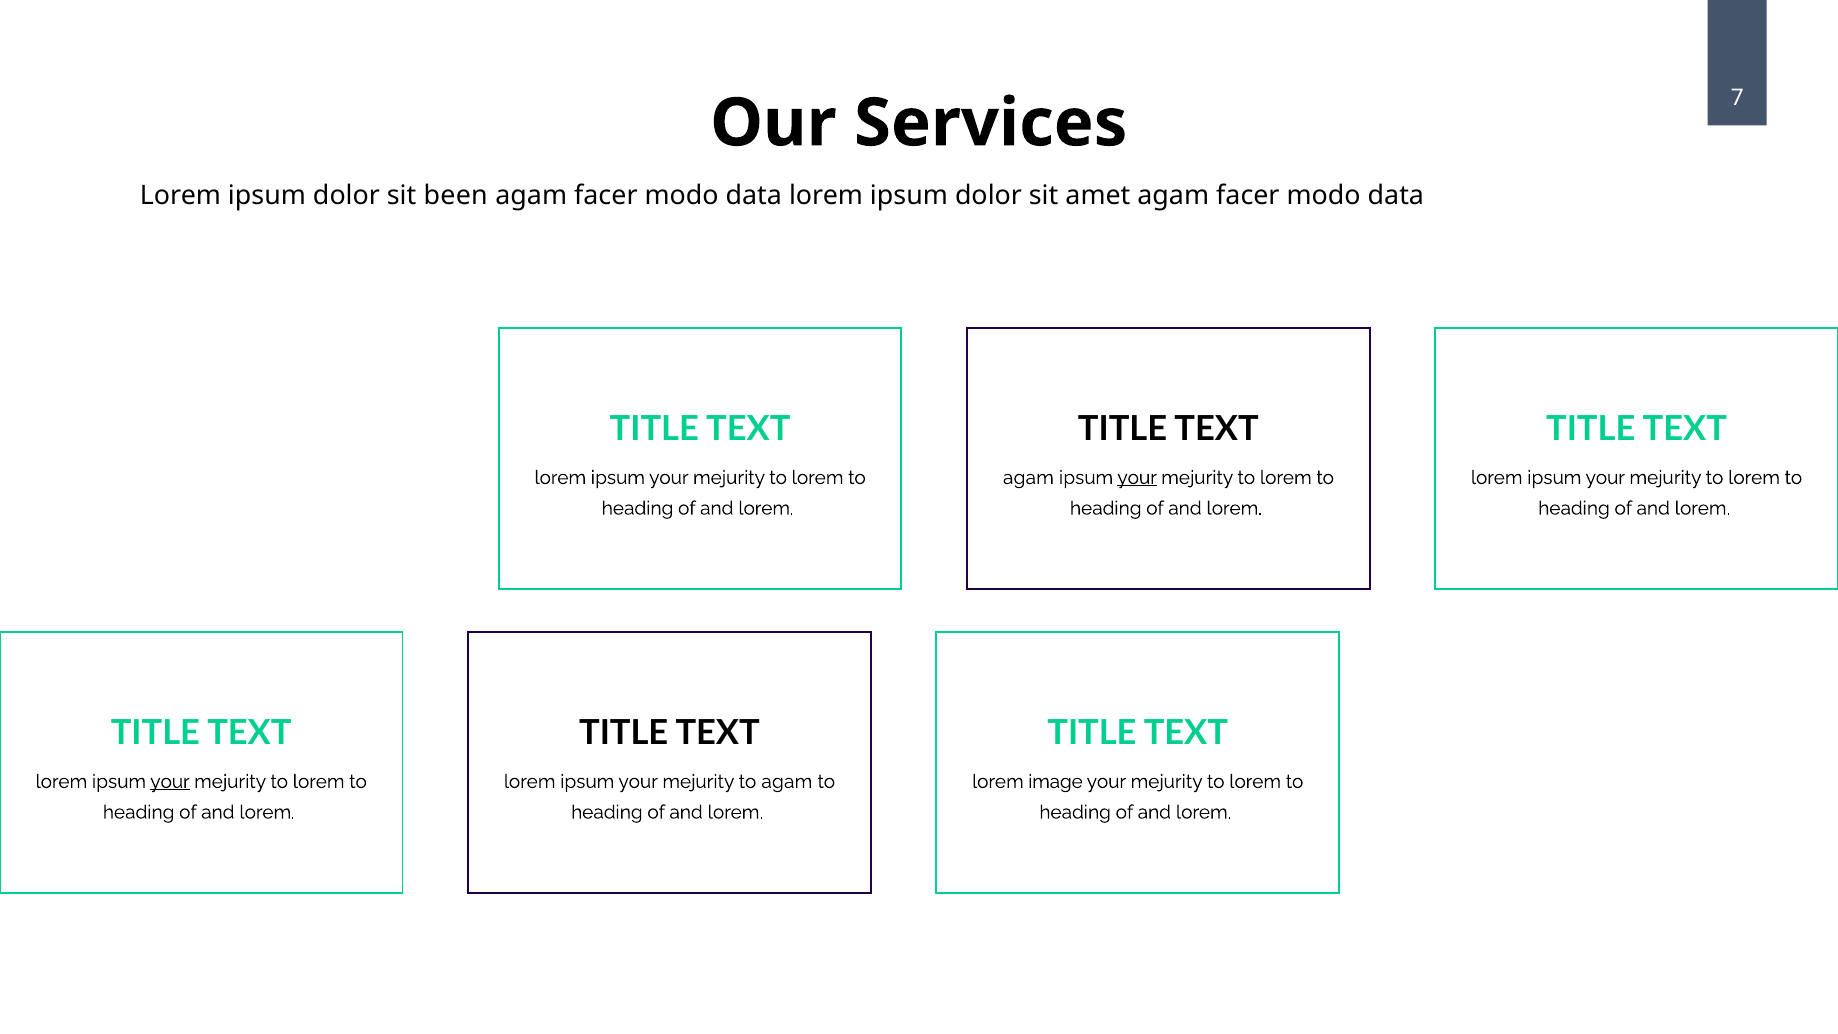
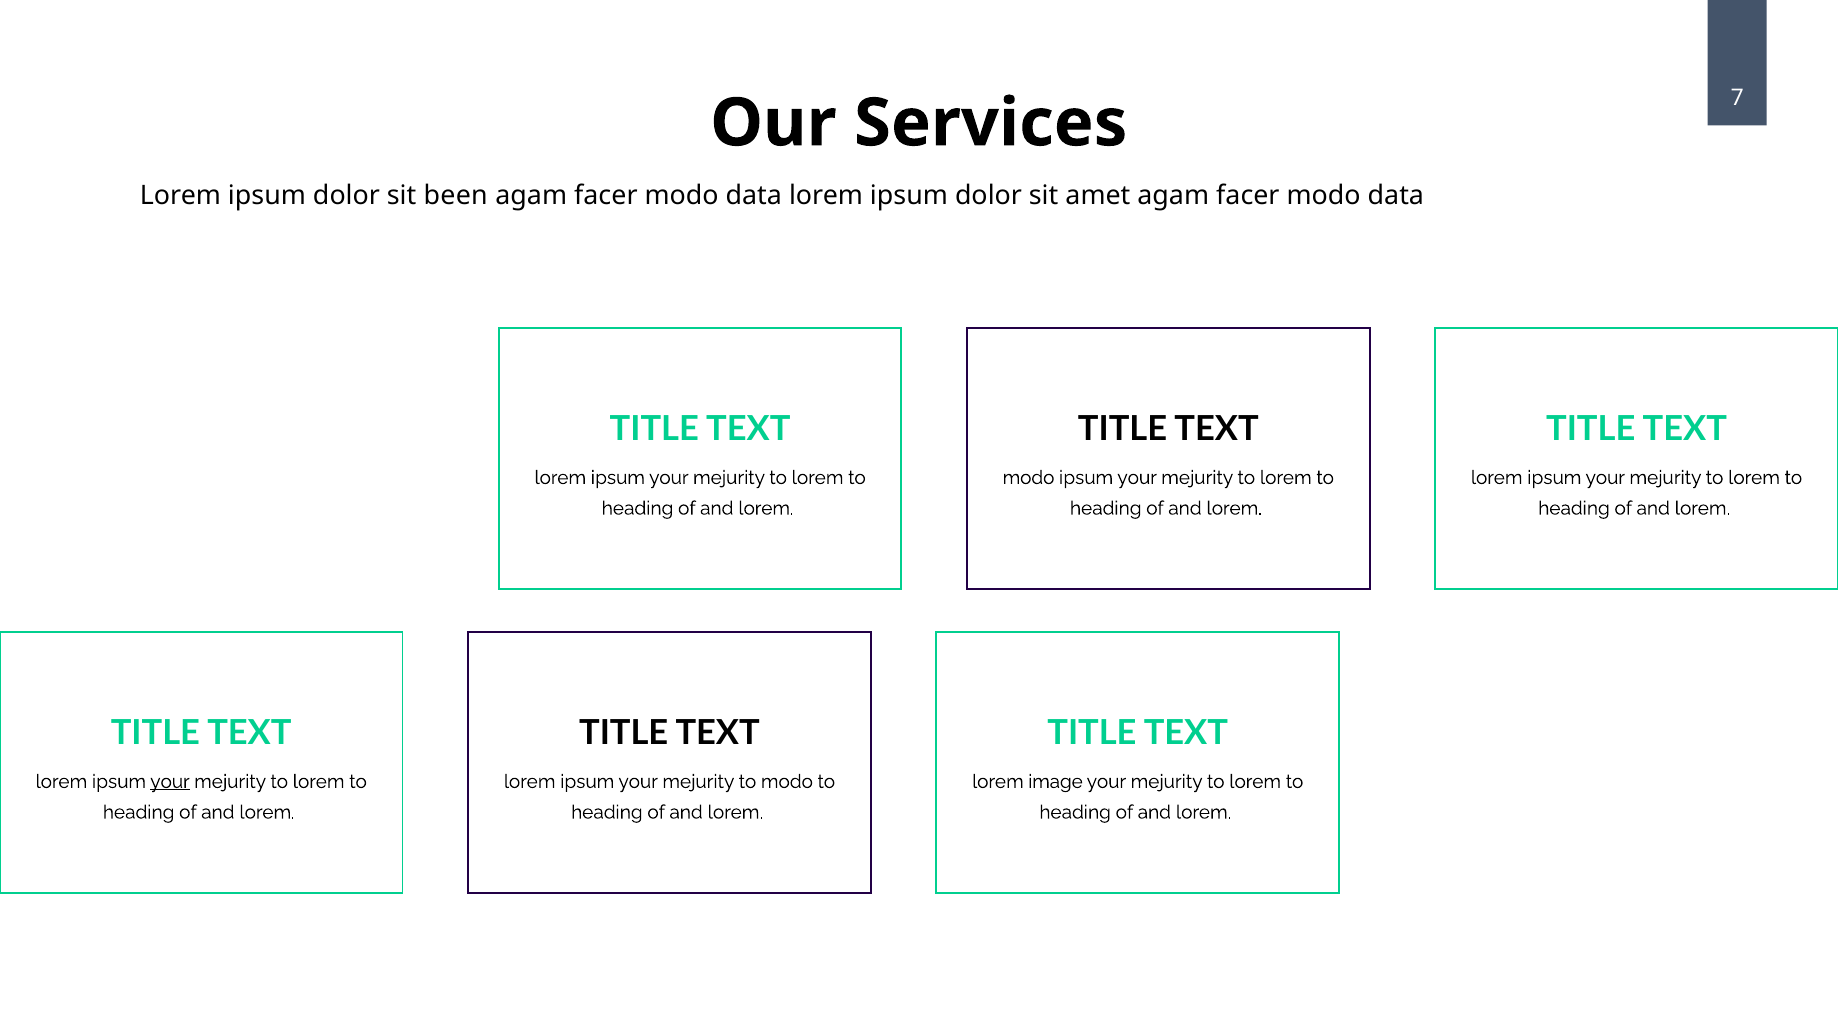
agam at (1028, 478): agam -> modo
your at (1137, 478) underline: present -> none
to agam: agam -> modo
